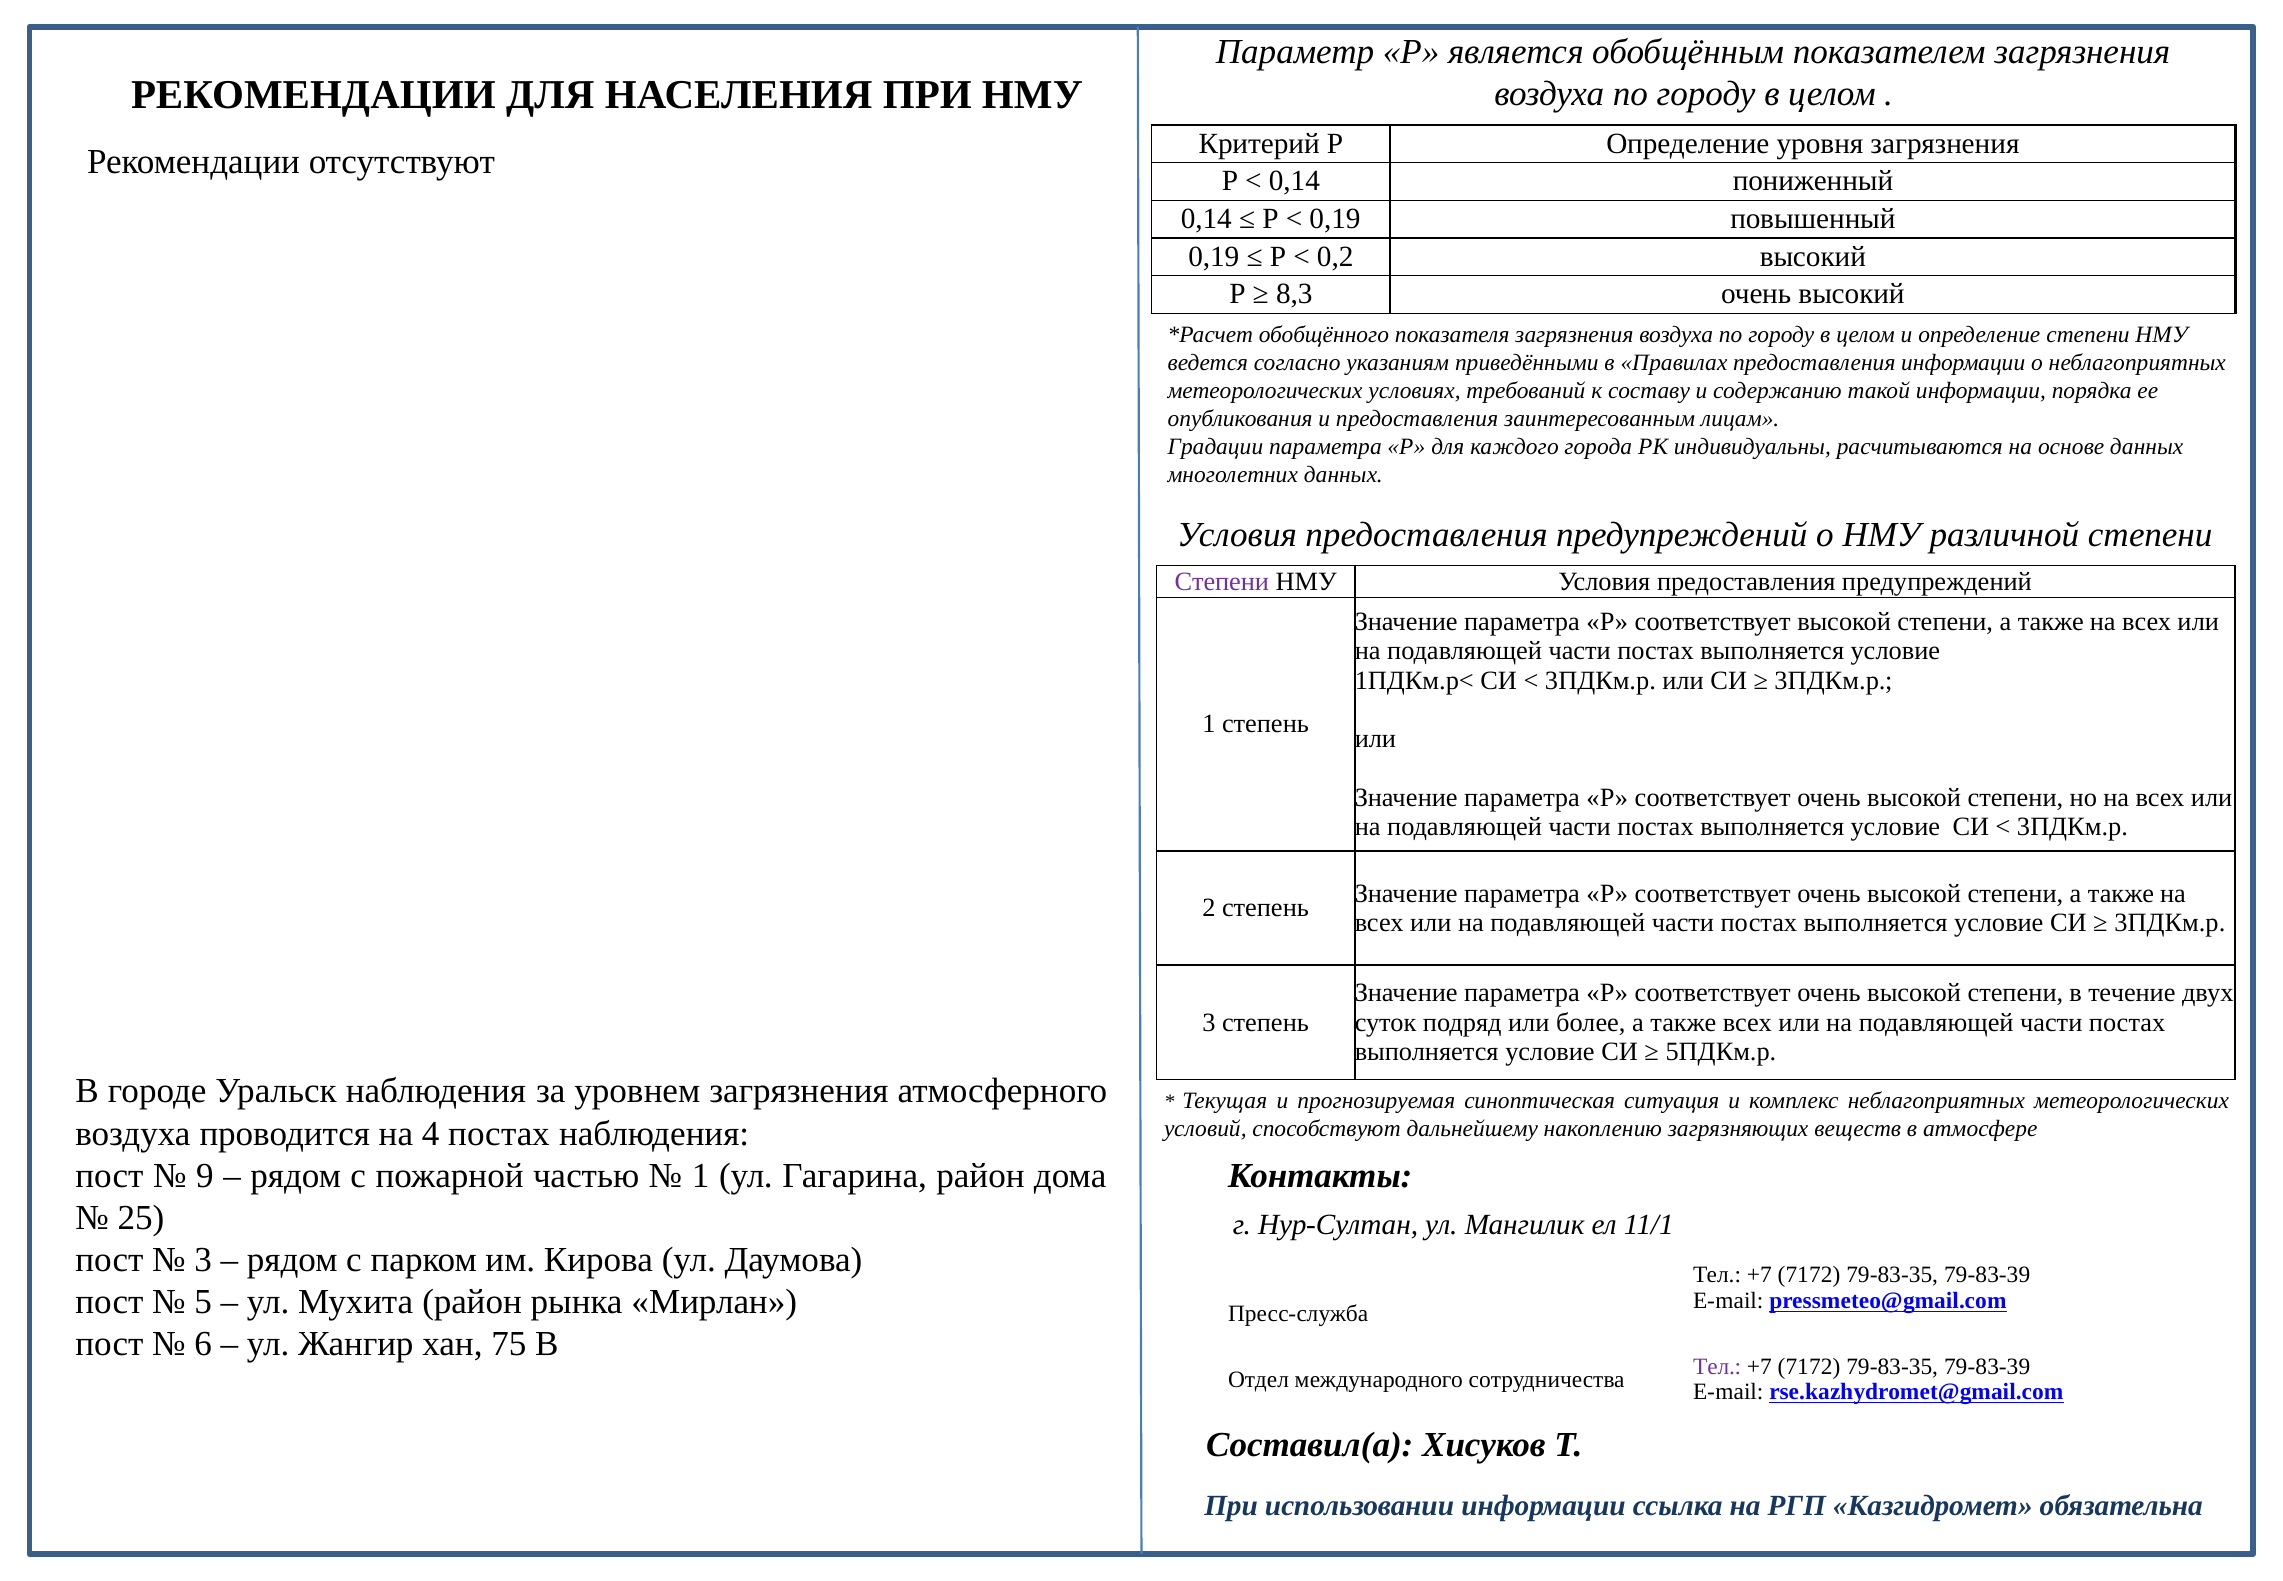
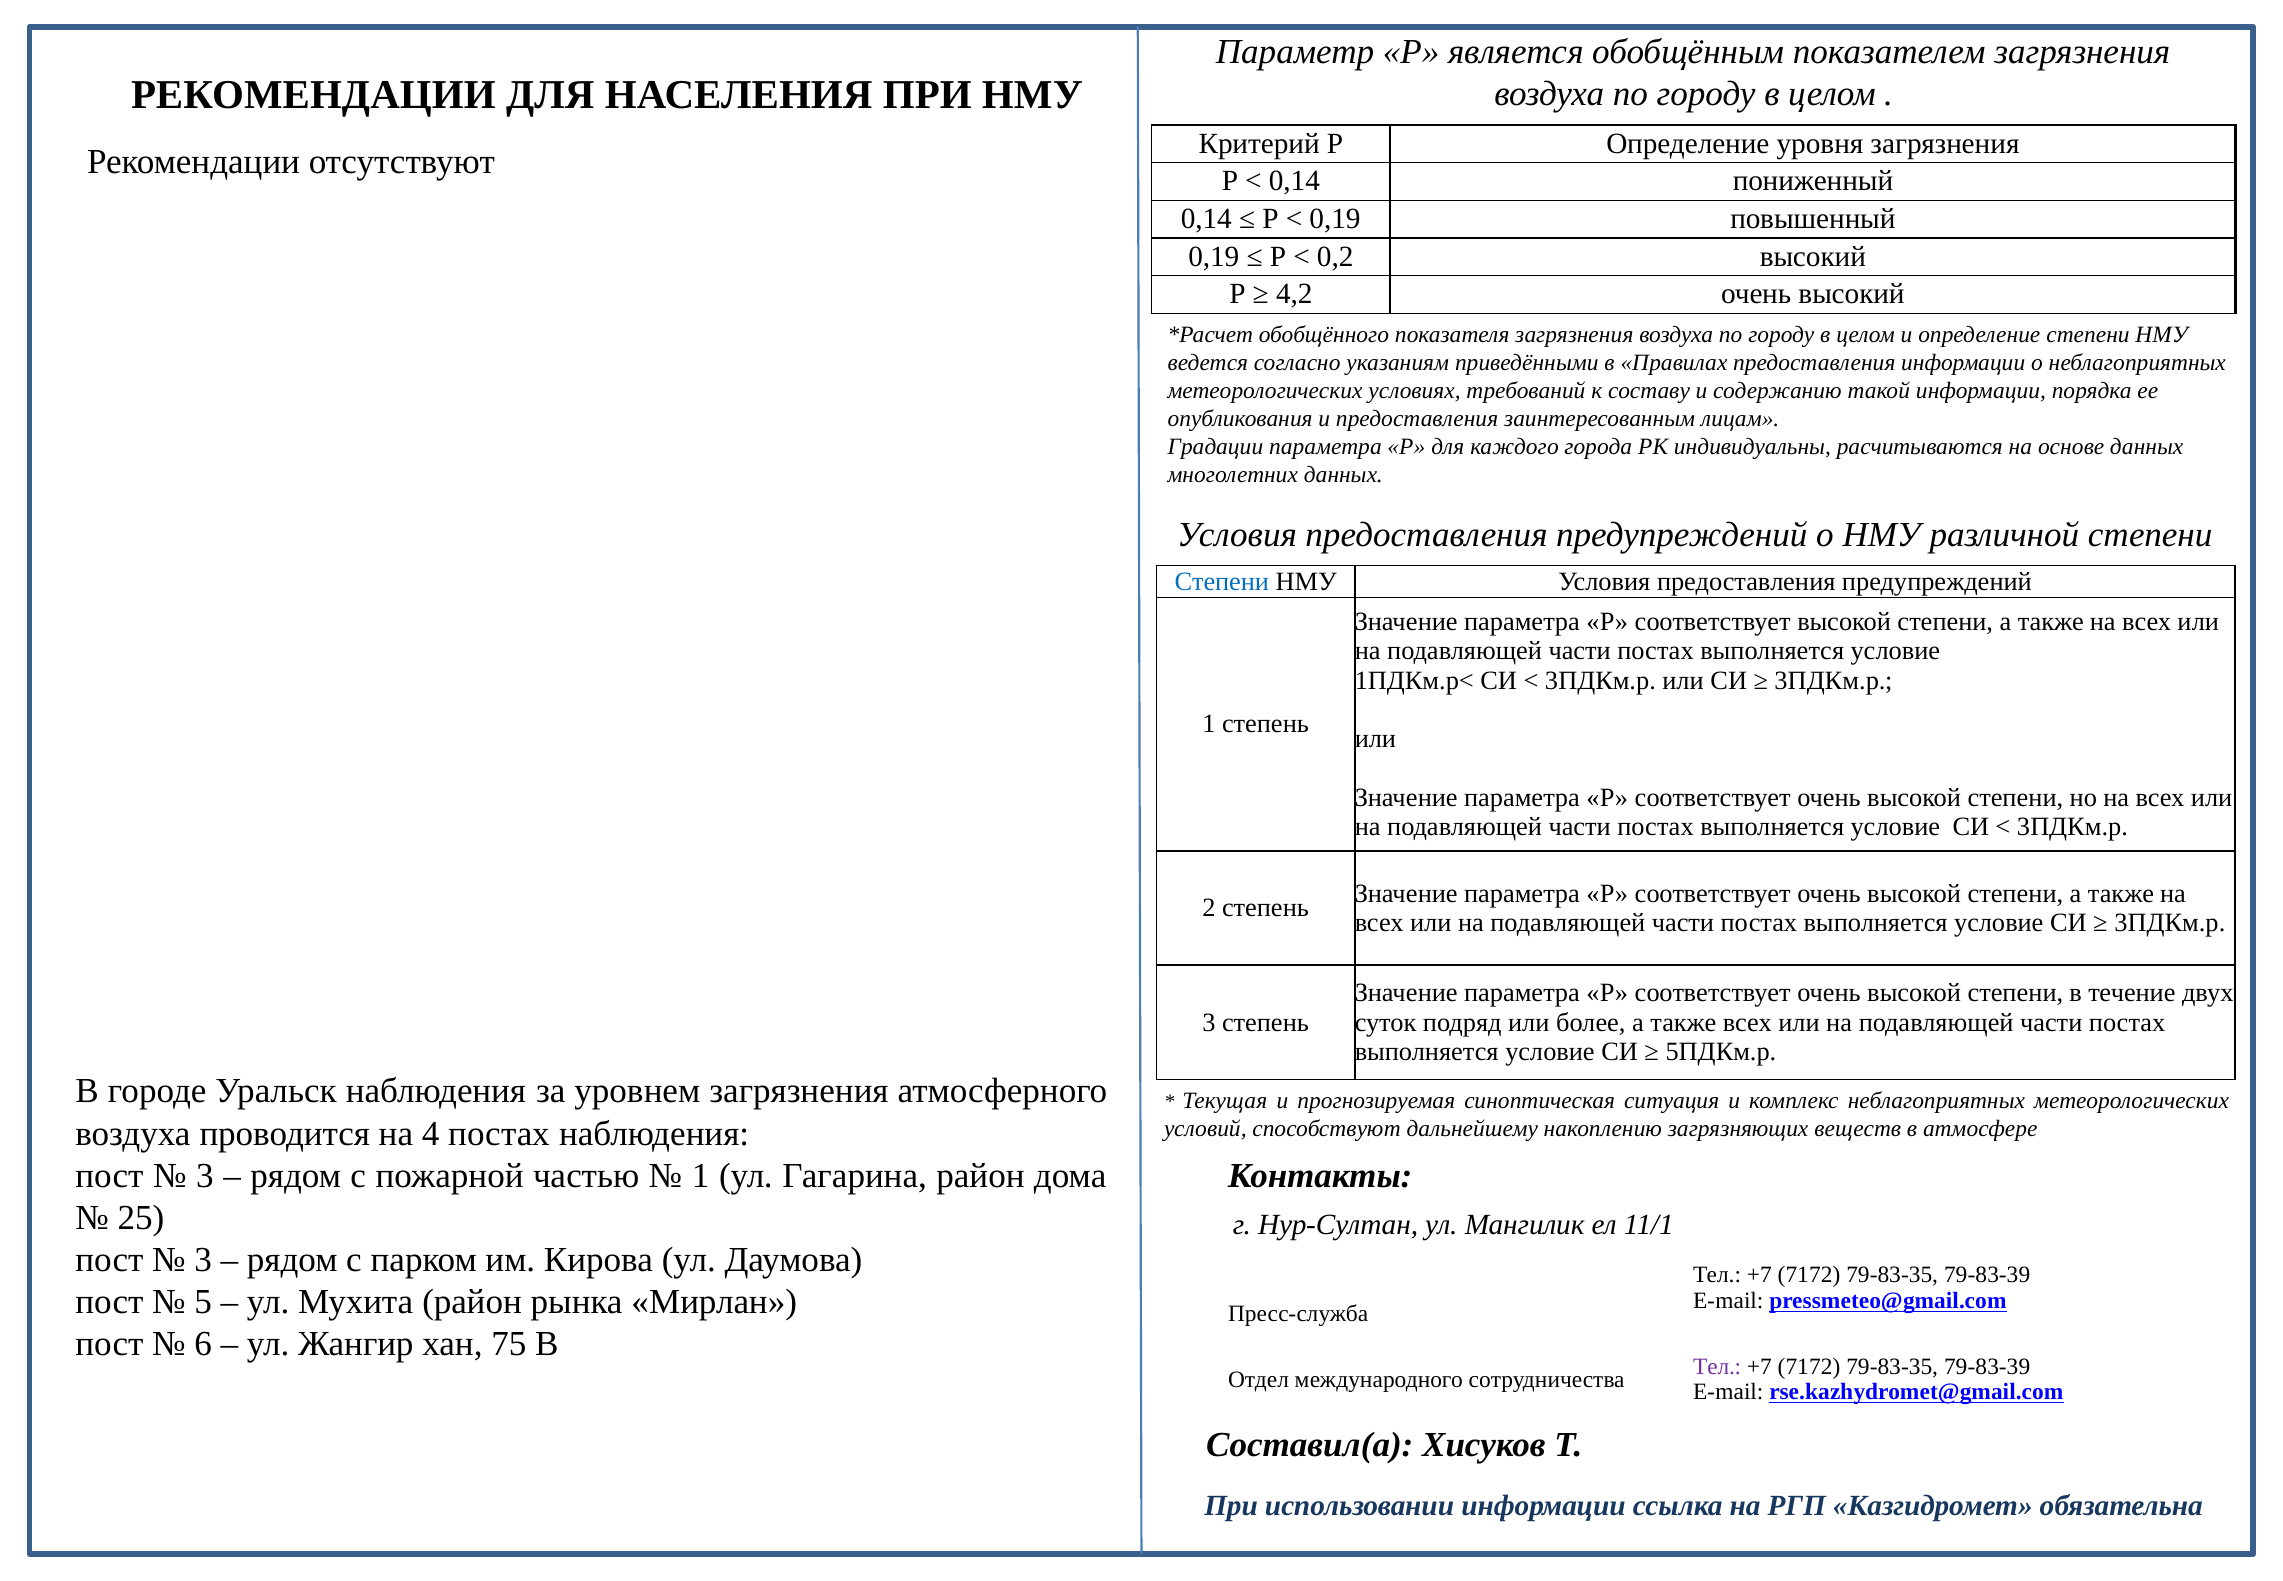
8,3: 8,3 -> 4,2
Степени at (1222, 581) colour: purple -> blue
9 at (205, 1175): 9 -> 3
